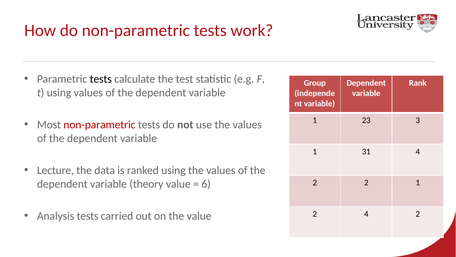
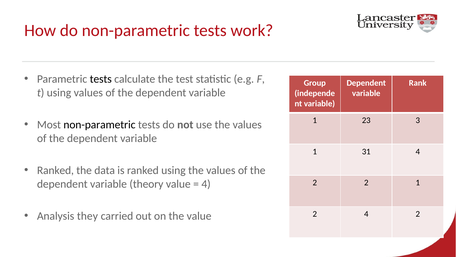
non-parametric at (99, 124) colour: red -> black
Lecture at (55, 170): Lecture -> Ranked
6 at (206, 184): 6 -> 4
Analysis tests: tests -> they
